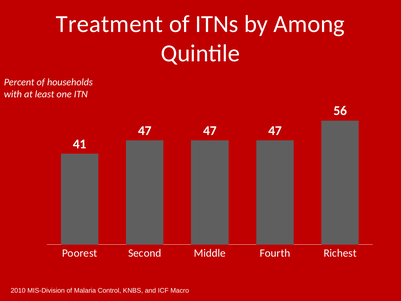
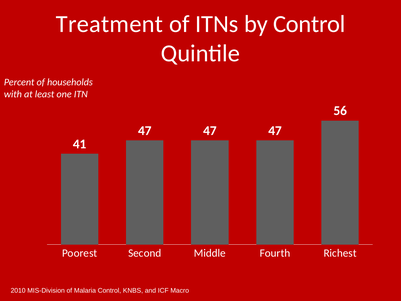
by Among: Among -> Control
